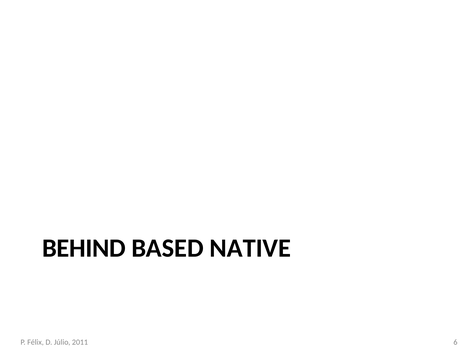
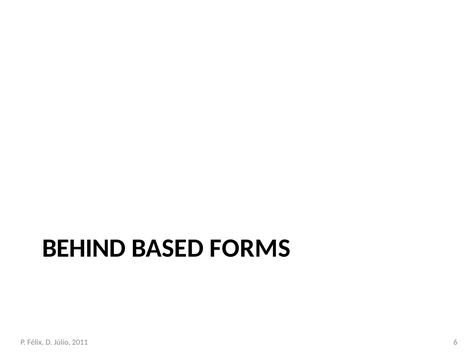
NATIVE: NATIVE -> FORMS
